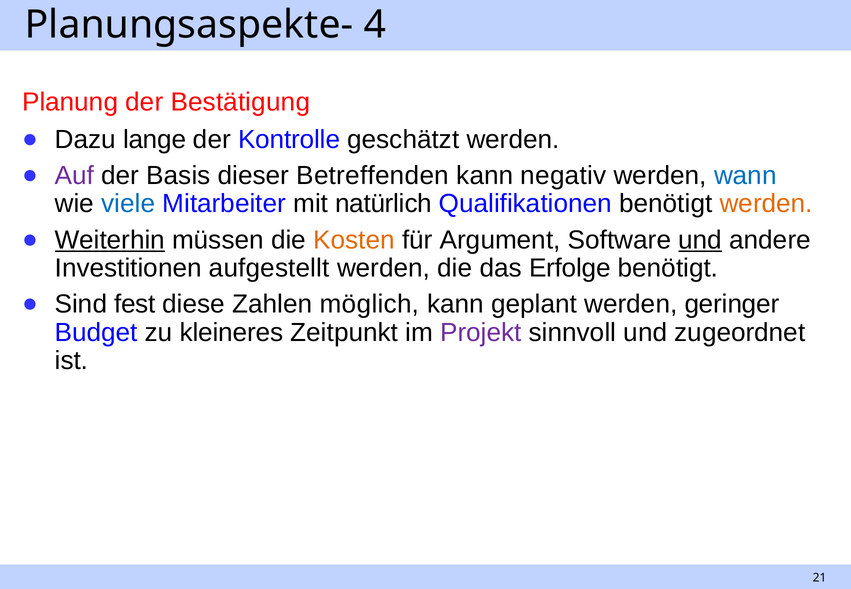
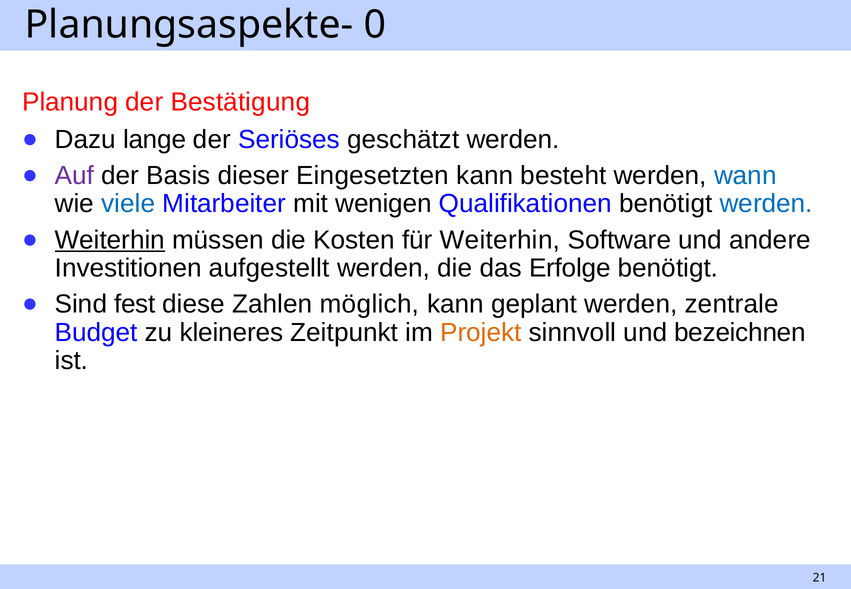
4: 4 -> 0
Kontrolle: Kontrolle -> Seriöses
Betreffenden: Betreffenden -> Eingesetzten
negativ: negativ -> besteht
natürlich: natürlich -> wenigen
werden at (766, 204) colour: orange -> blue
Kosten colour: orange -> black
für Argument: Argument -> Weiterhin
und at (700, 240) underline: present -> none
geringer: geringer -> zentrale
Projekt colour: purple -> orange
zugeordnet: zugeordnet -> bezeichnen
